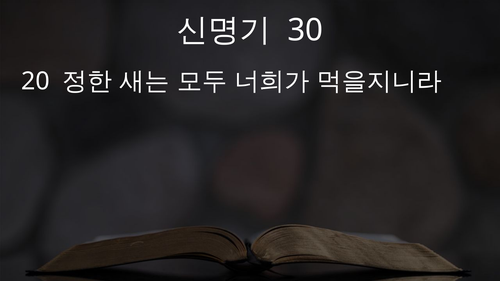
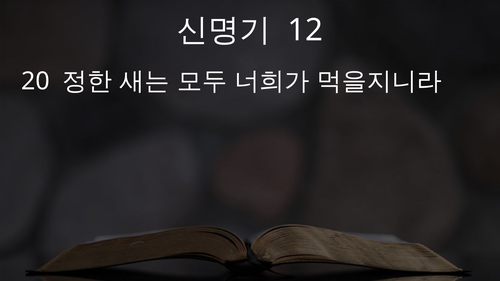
30: 30 -> 12
